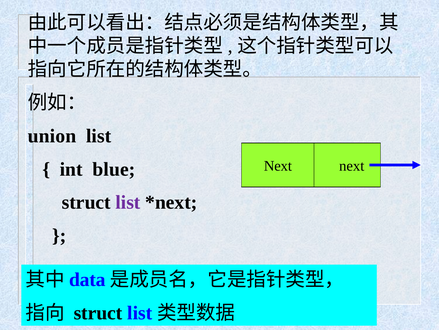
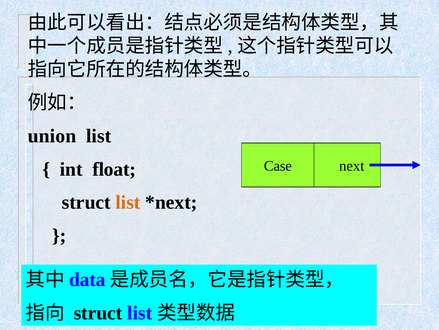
Next at (278, 166): Next -> Case
blue: blue -> float
list at (128, 202) colour: purple -> orange
